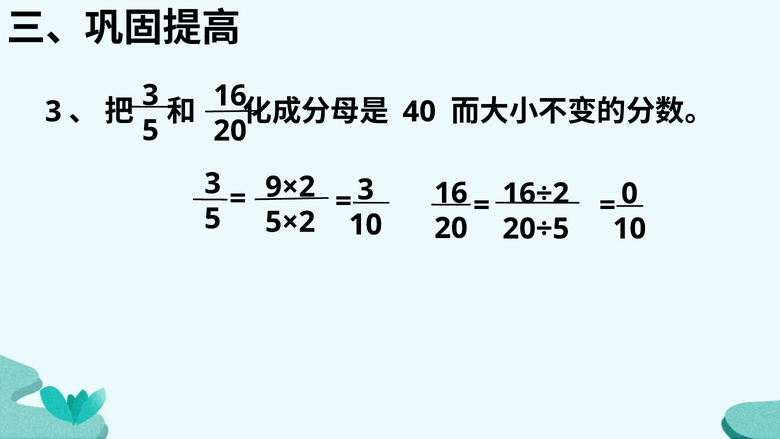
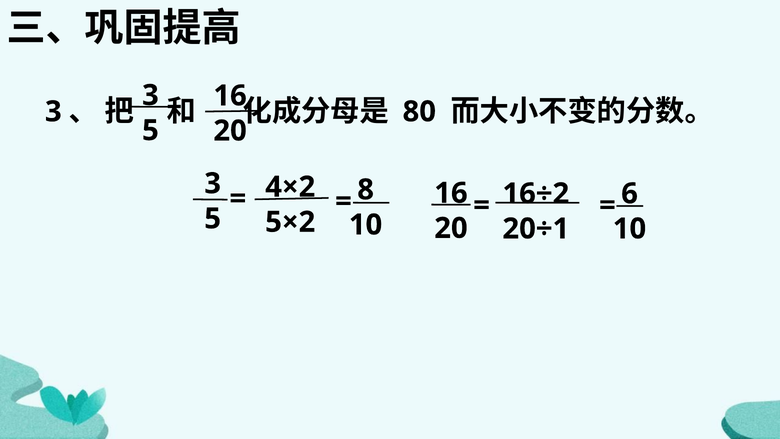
40: 40 -> 80
9×2: 9×2 -> 4×2
3 at (366, 190): 3 -> 8
0: 0 -> 6
20÷5: 20÷5 -> 20÷1
